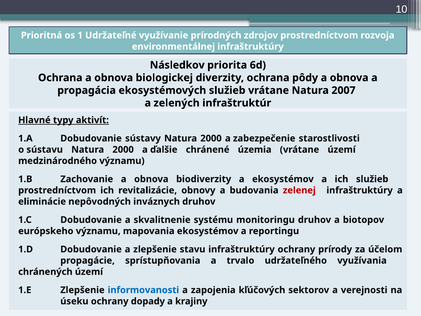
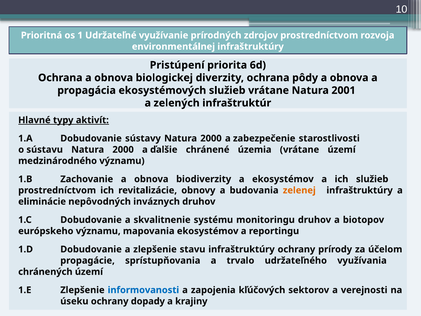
Následkov: Následkov -> Pristúpení
2007: 2007 -> 2001
zelenej colour: red -> orange
